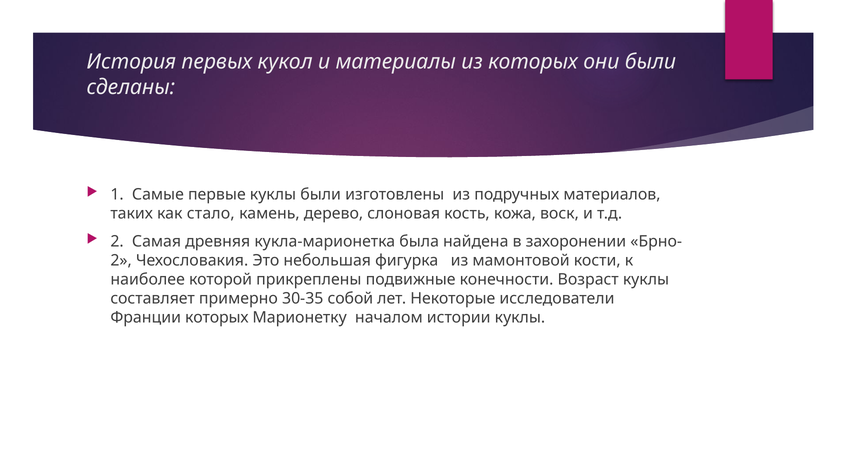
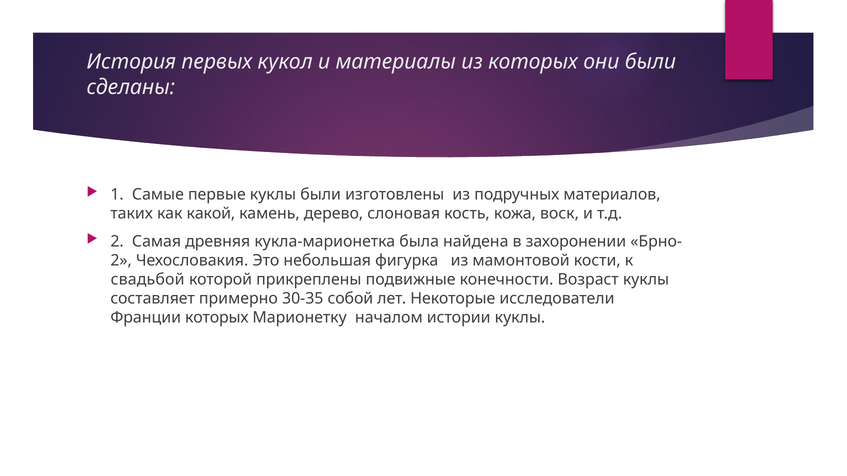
стало: стало -> какой
наиболее: наиболее -> свадьбой
